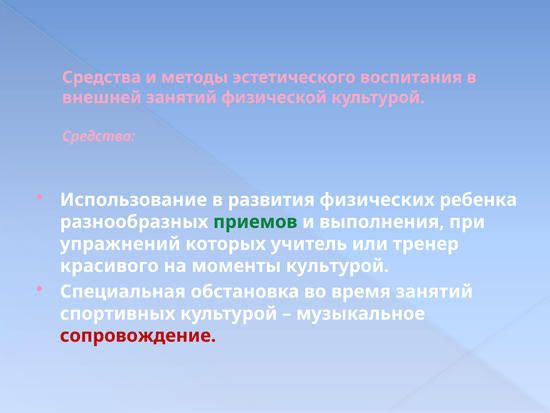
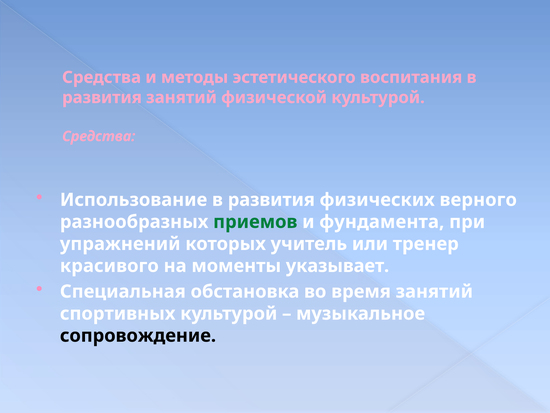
внешней at (102, 97): внешней -> развития
ребенка: ребенка -> верного
выполнения: выполнения -> фундамента
моменты культурой: культурой -> указывает
сопровождение colour: red -> black
